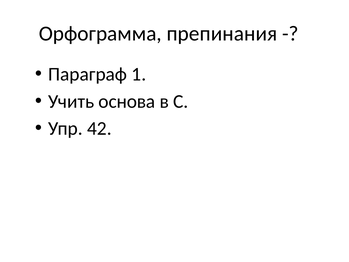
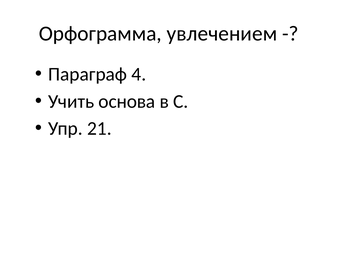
препинания: препинания -> увлечением
1: 1 -> 4
42: 42 -> 21
